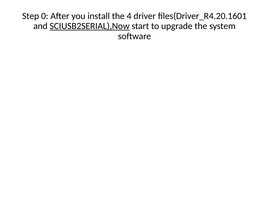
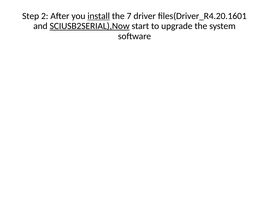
0: 0 -> 2
install underline: none -> present
4: 4 -> 7
